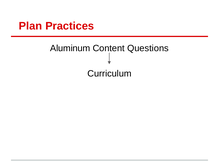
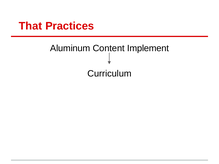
Plan: Plan -> That
Questions: Questions -> Implement
